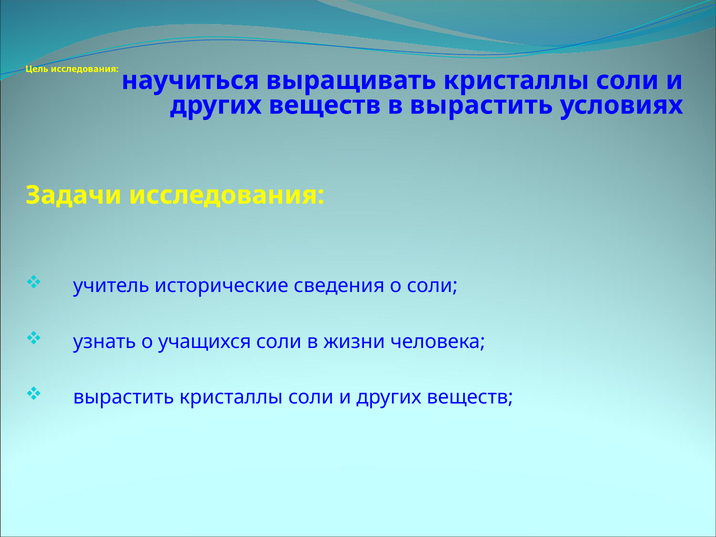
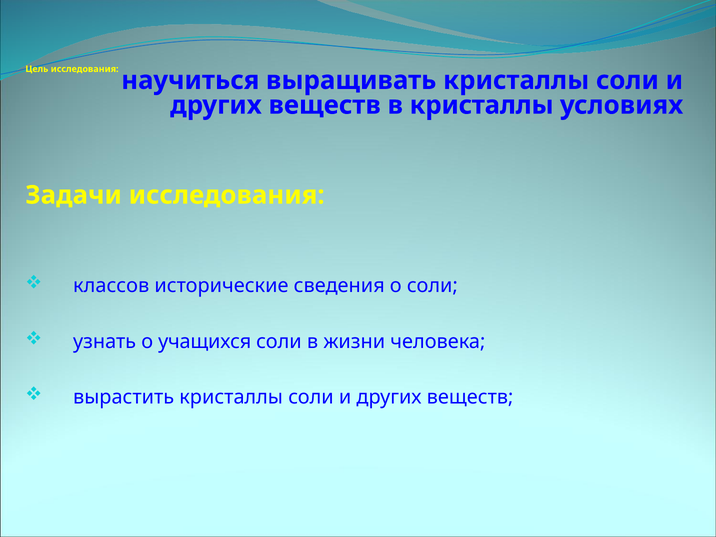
в вырастить: вырастить -> кристаллы
учитель: учитель -> классов
